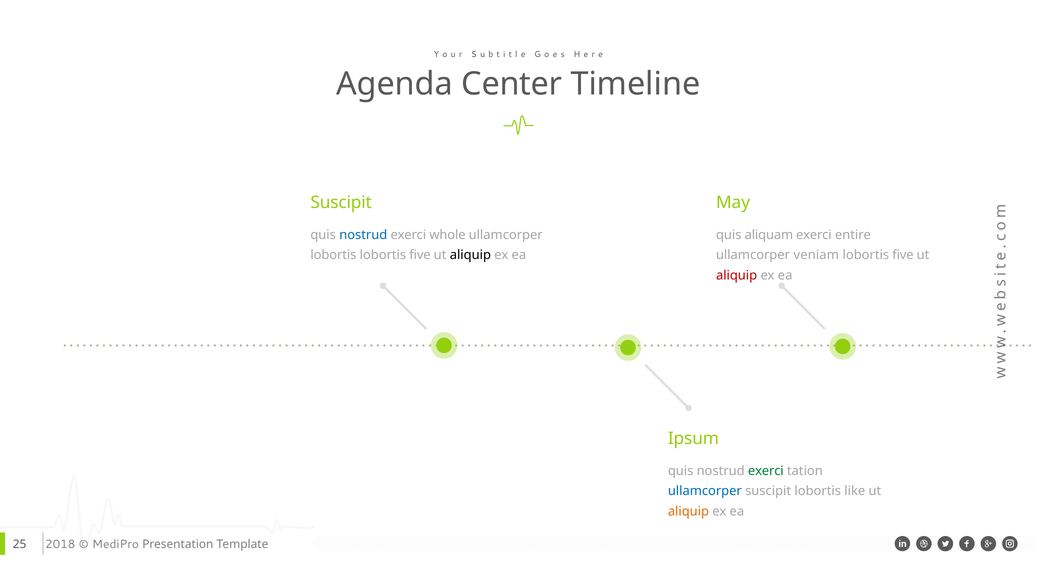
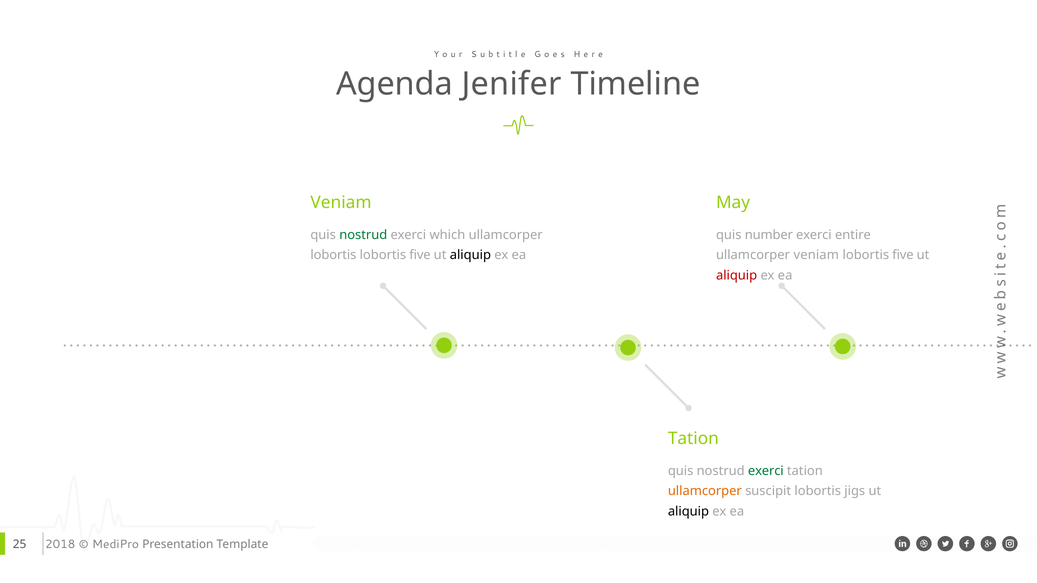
Center: Center -> Jenifer
Suscipit at (341, 203): Suscipit -> Veniam
nostrud at (363, 235) colour: blue -> green
whole: whole -> which
aliquam: aliquam -> number
Ipsum at (693, 439): Ipsum -> Tation
ullamcorper at (705, 491) colour: blue -> orange
like: like -> jigs
aliquip at (688, 512) colour: orange -> black
